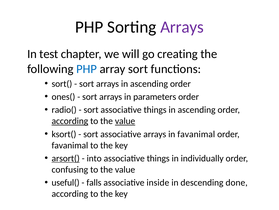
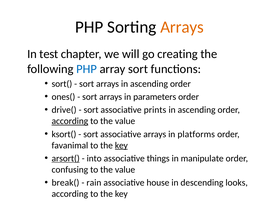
Arrays at (182, 27) colour: purple -> orange
radio(: radio( -> drive(
sort associative things: things -> prints
value at (125, 121) underline: present -> none
in favanimal: favanimal -> platforms
key at (121, 145) underline: none -> present
individually: individually -> manipulate
useful(: useful( -> break(
falls: falls -> rain
inside: inside -> house
done: done -> looks
